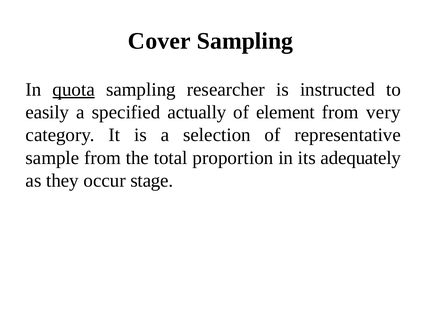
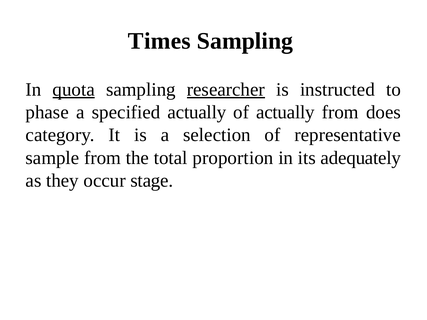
Cover: Cover -> Times
researcher underline: none -> present
easily: easily -> phase
of element: element -> actually
very: very -> does
